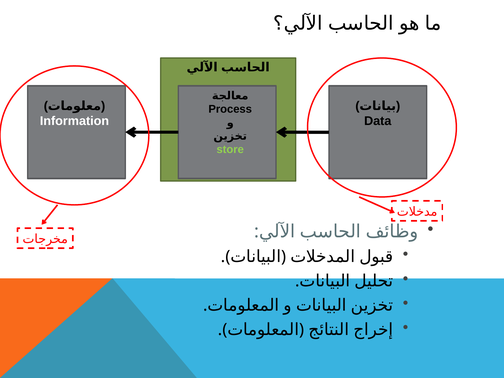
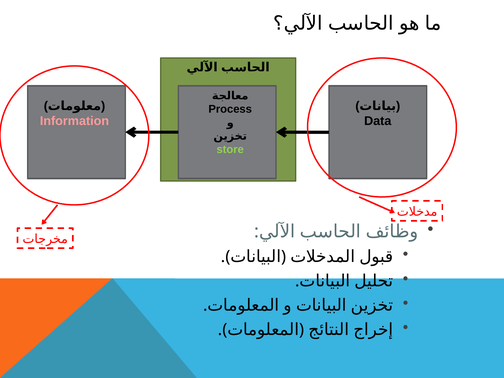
Information colour: white -> pink
